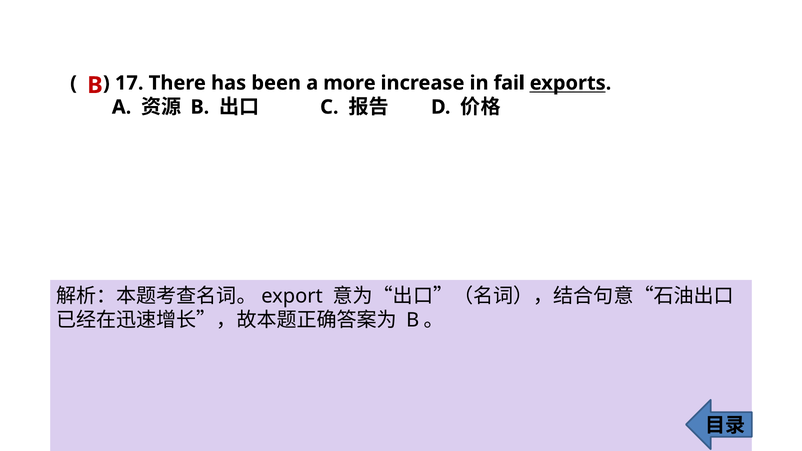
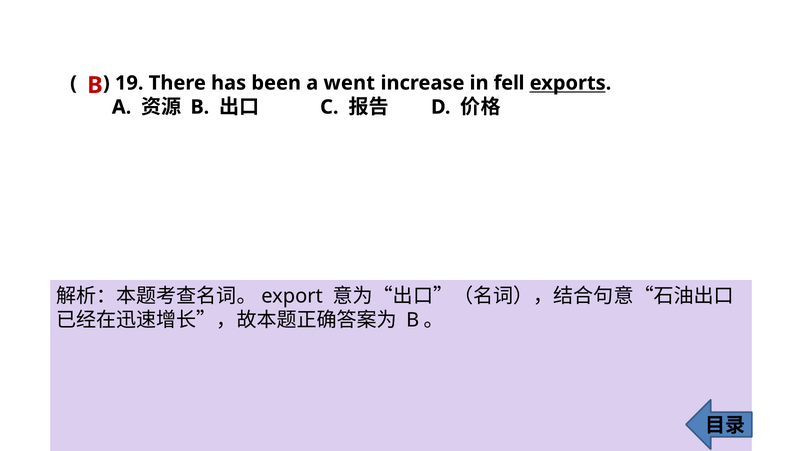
17: 17 -> 19
more: more -> went
fail: fail -> fell
